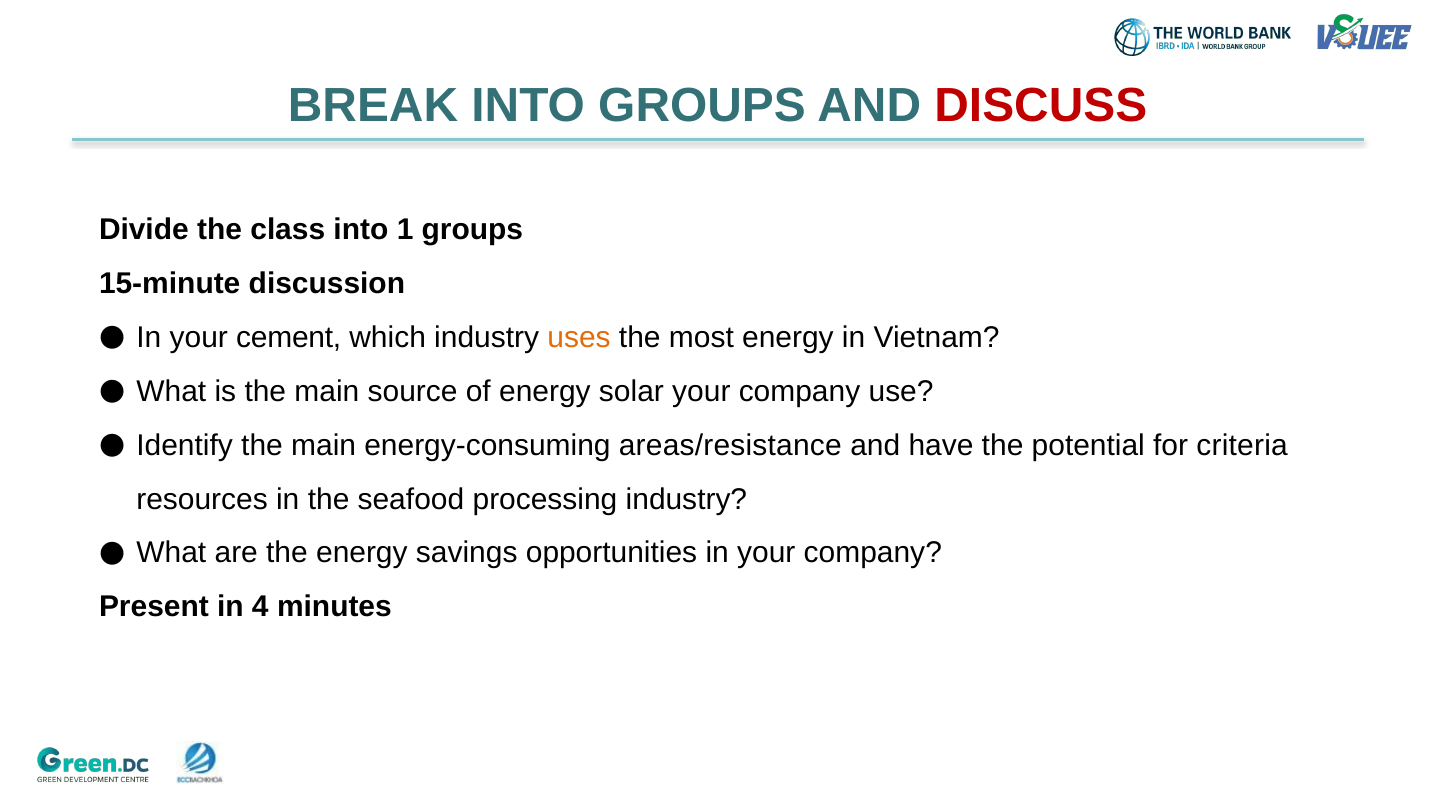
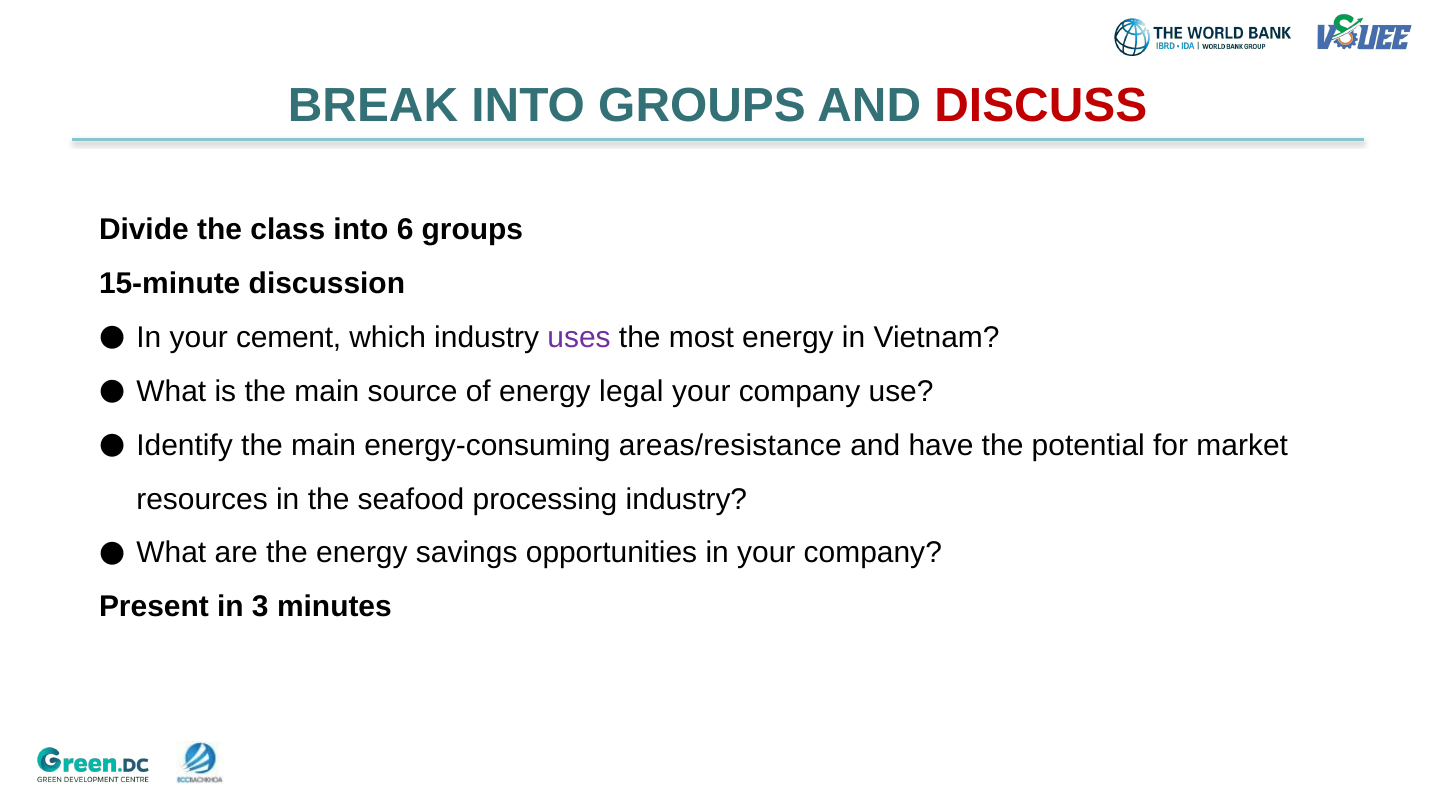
1: 1 -> 6
uses colour: orange -> purple
solar: solar -> legal
criteria: criteria -> market
4: 4 -> 3
